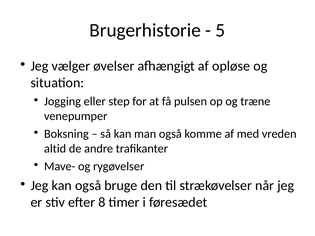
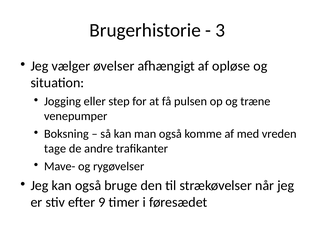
5: 5 -> 3
altid: altid -> tage
8: 8 -> 9
